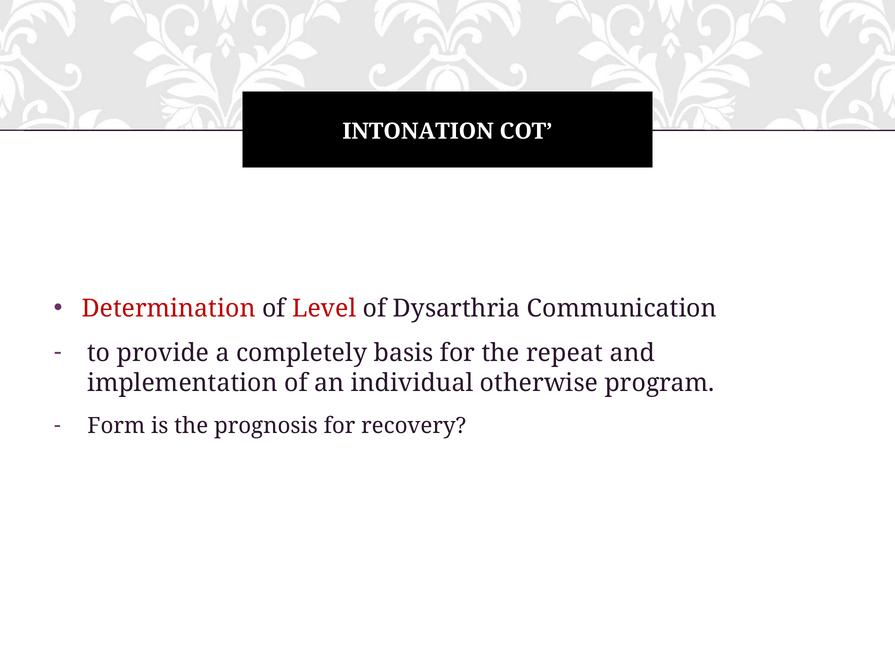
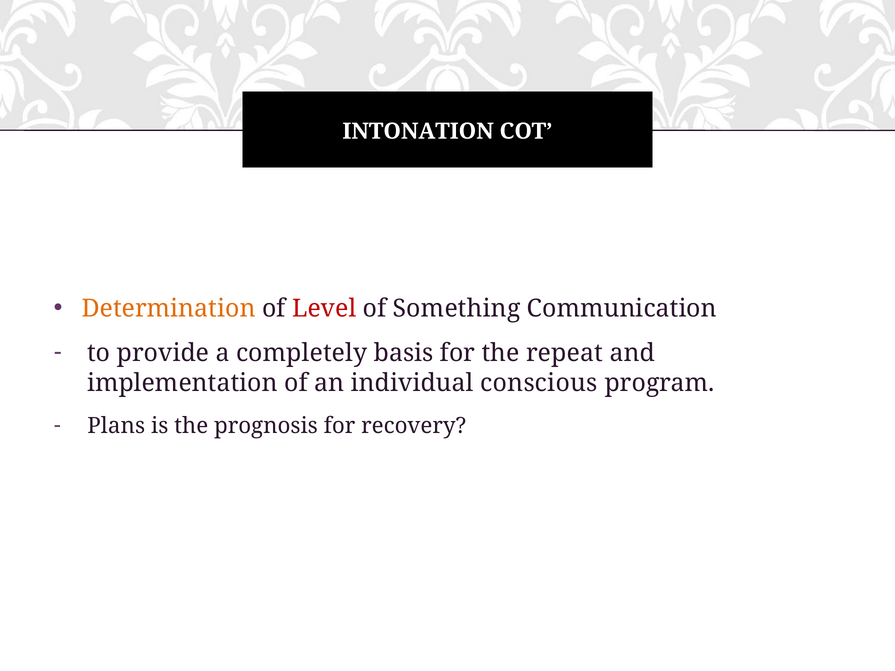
Determination colour: red -> orange
Dysarthria: Dysarthria -> Something
otherwise: otherwise -> conscious
Form: Form -> Plans
